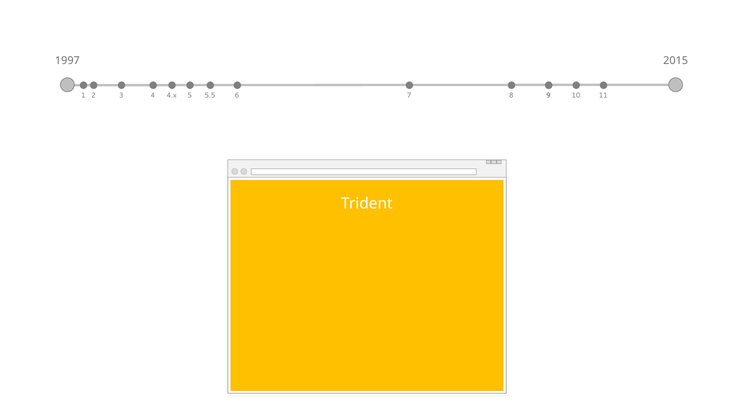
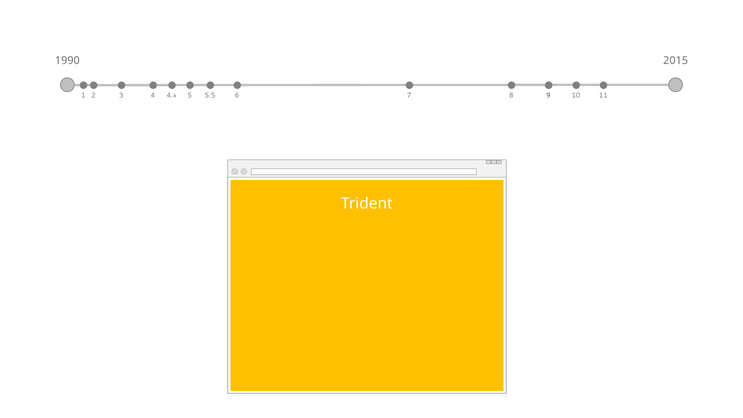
1997: 1997 -> 1990
